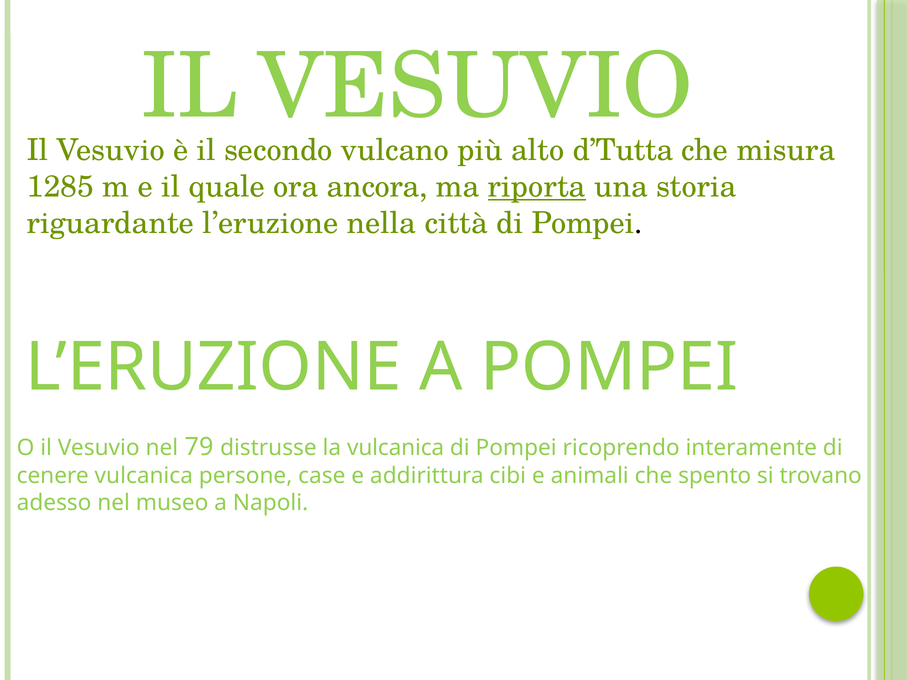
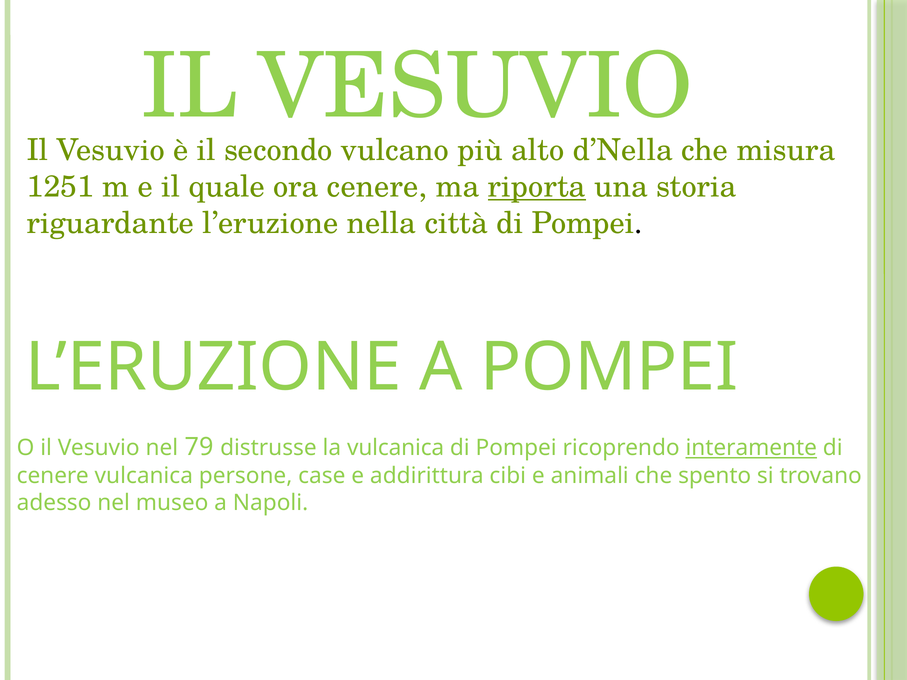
d’Tutta: d’Tutta -> d’Nella
1285: 1285 -> 1251
ora ancora: ancora -> cenere
interamente underline: none -> present
